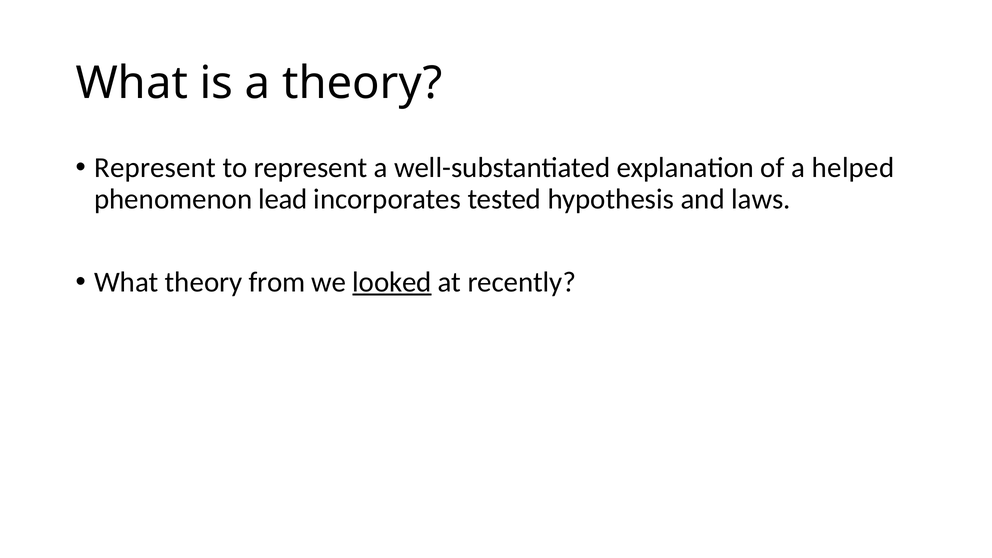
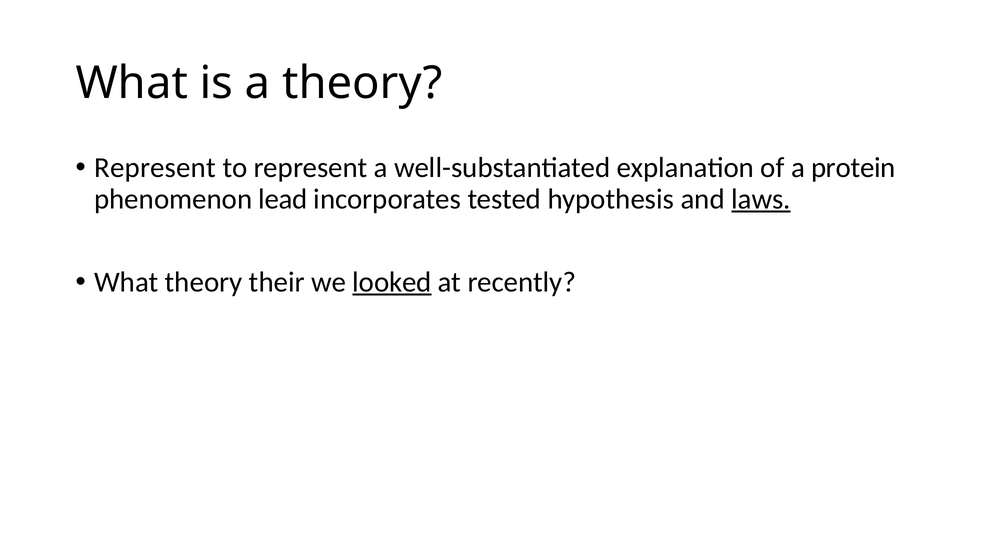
helped: helped -> protein
laws underline: none -> present
from: from -> their
